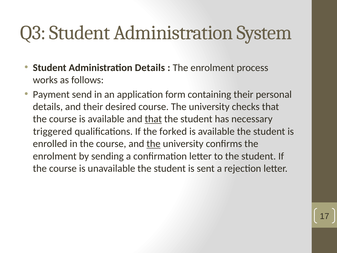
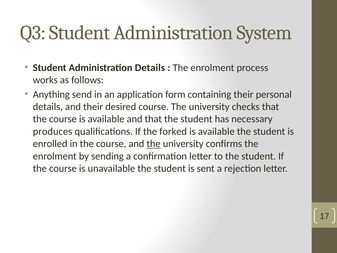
Payment: Payment -> Anything
that at (153, 119) underline: present -> none
triggered: triggered -> produces
